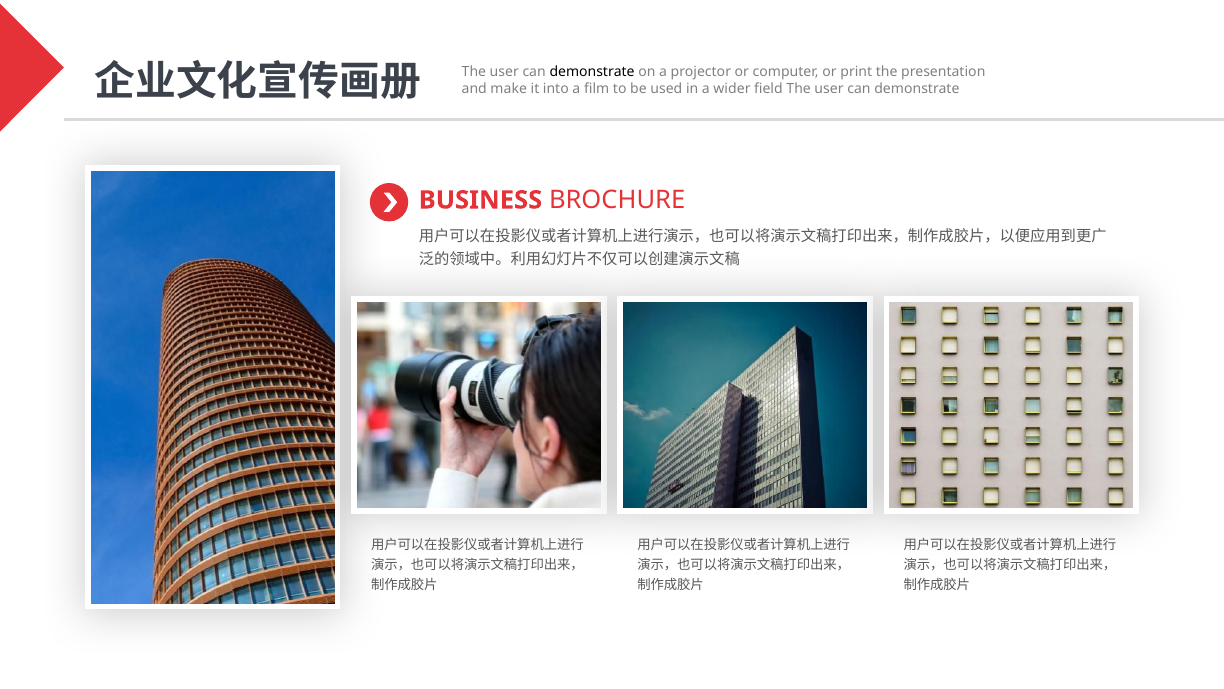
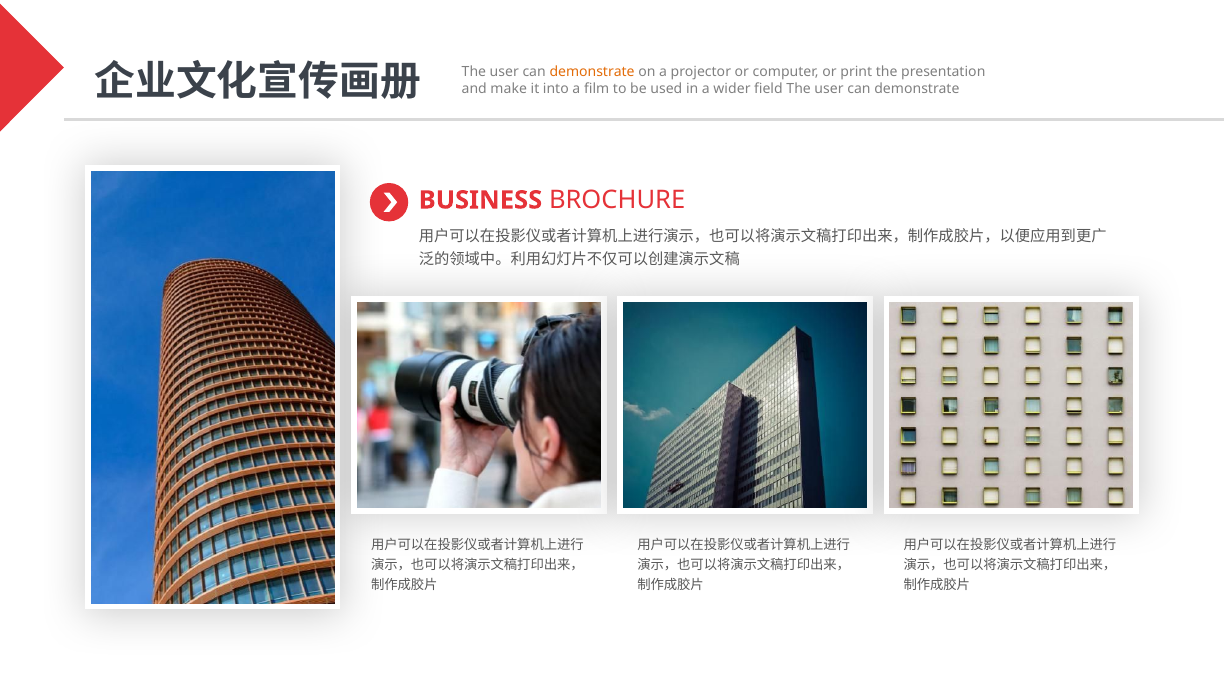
demonstrate at (592, 72) colour: black -> orange
